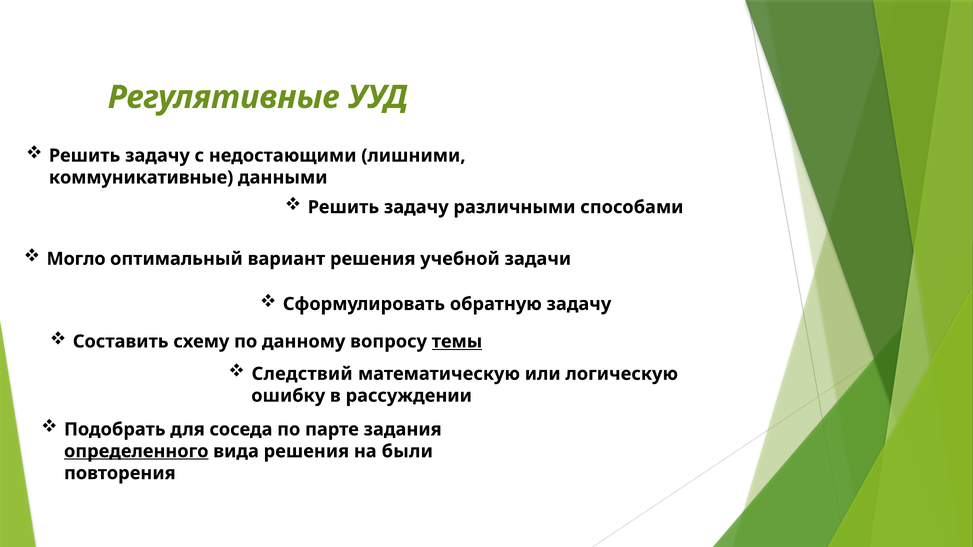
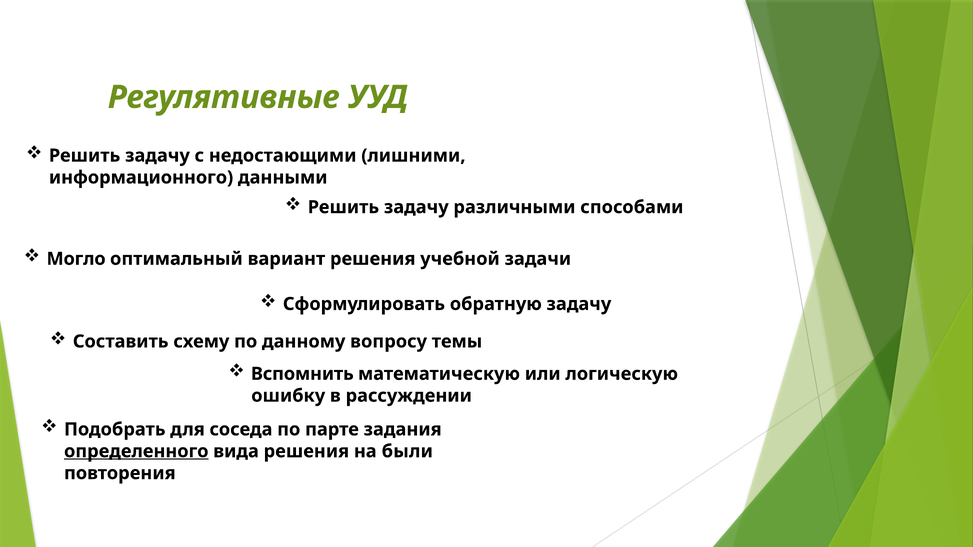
коммуникативные: коммуникативные -> информационного
темы underline: present -> none
Следствий: Следствий -> Вспомнить
